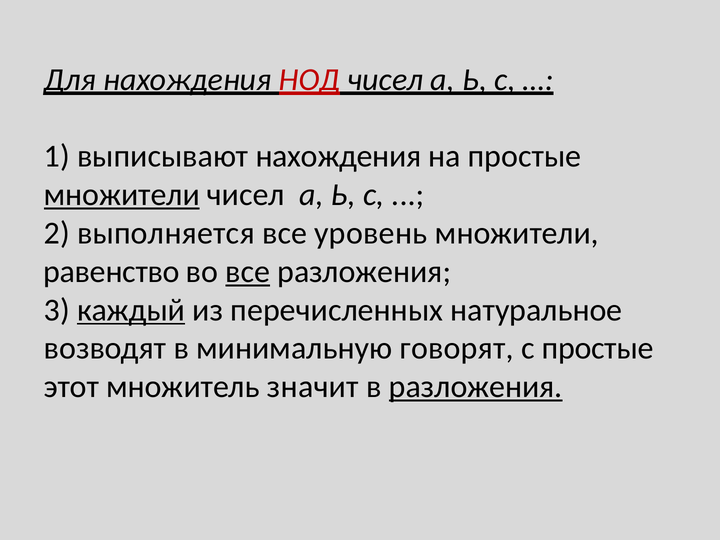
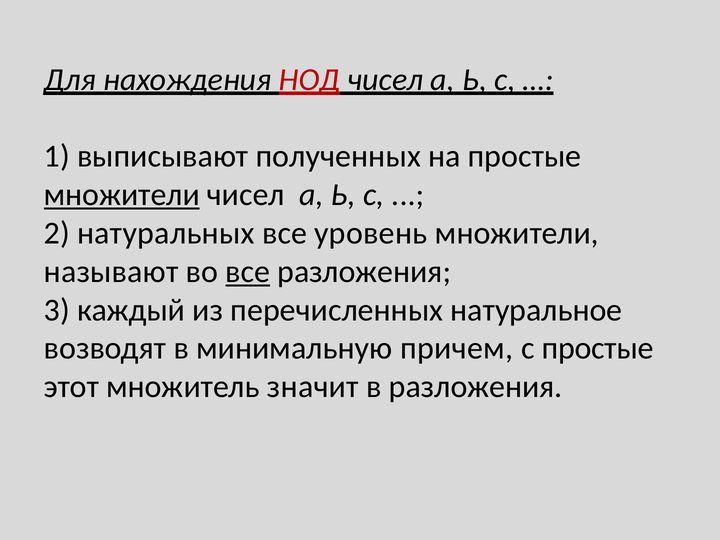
выписывают нахождения: нахождения -> полученных
выполняется: выполняется -> натуральных
равенство: равенство -> называют
каждый underline: present -> none
говорят: говорят -> причем
разложения at (476, 387) underline: present -> none
